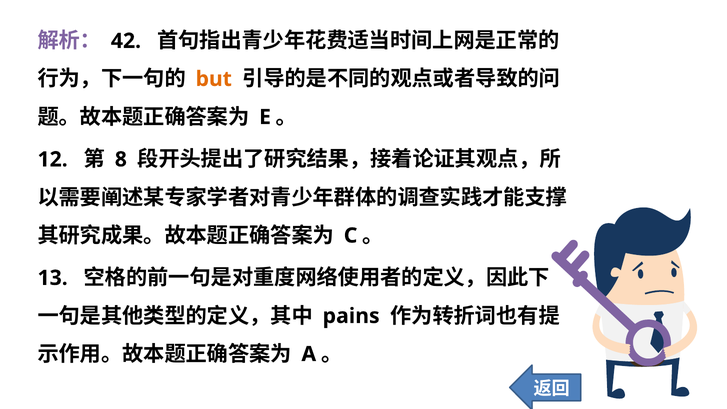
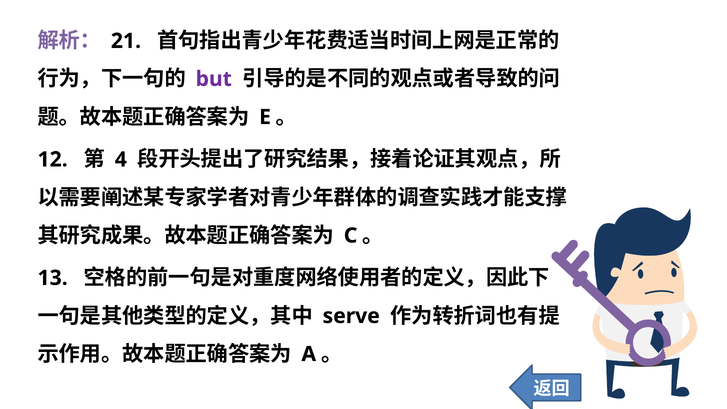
42: 42 -> 21
but colour: orange -> purple
8: 8 -> 4
pains: pains -> serve
